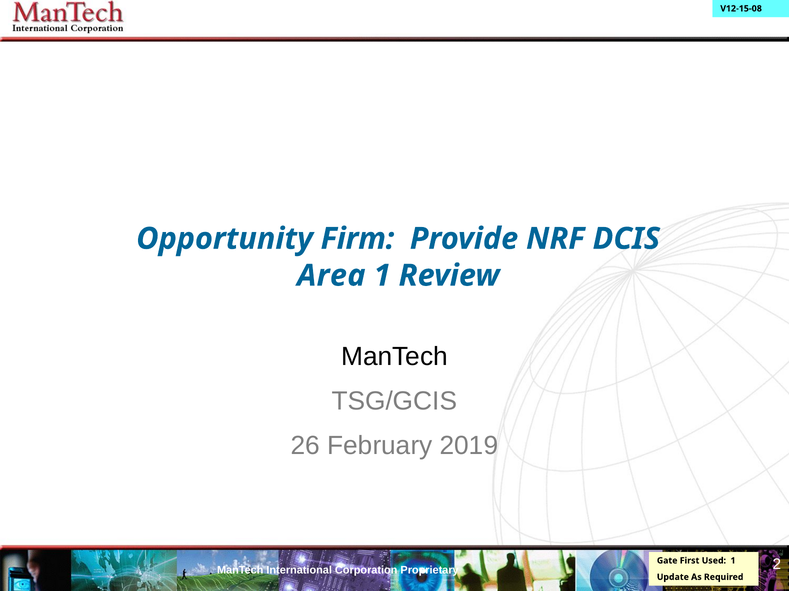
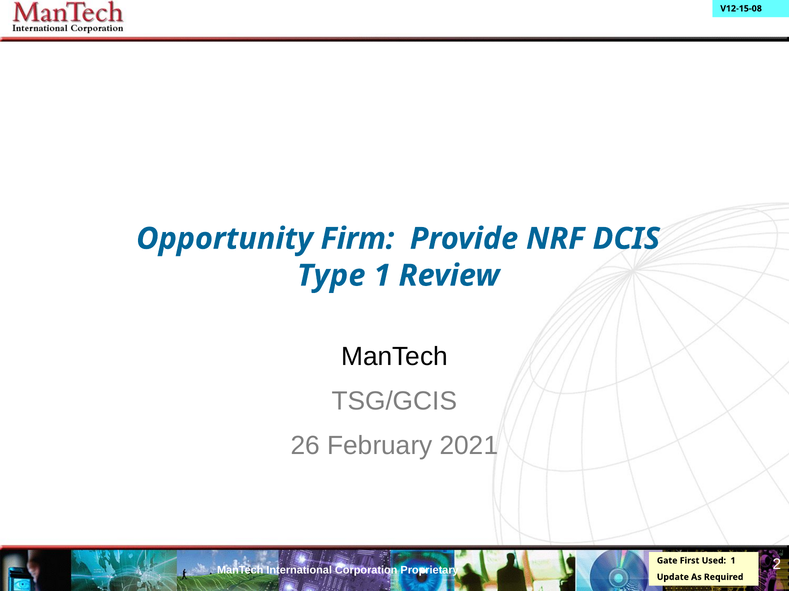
Area: Area -> Type
2019: 2019 -> 2021
